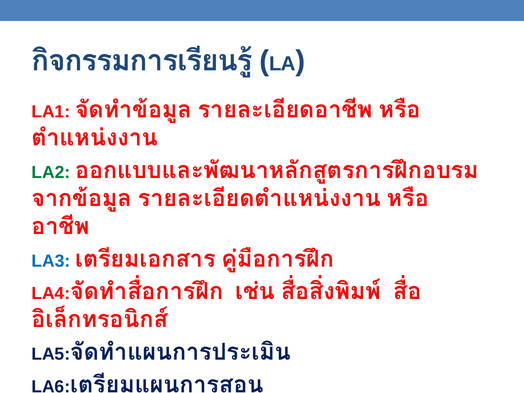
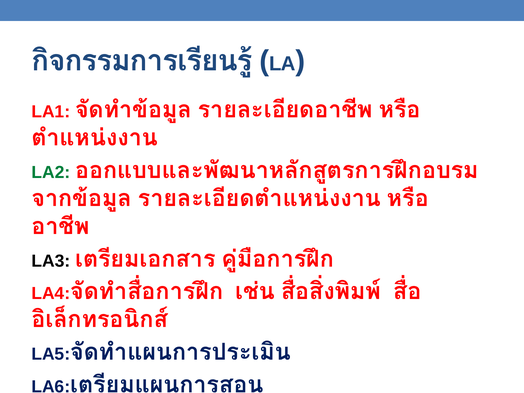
LA3 colour: blue -> black
